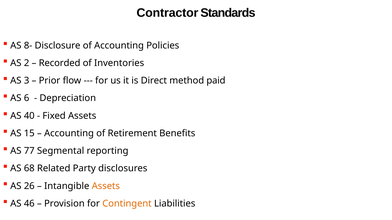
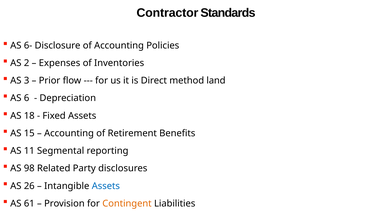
8-: 8- -> 6-
Recorded: Recorded -> Expenses
paid: paid -> land
40: 40 -> 18
77: 77 -> 11
68: 68 -> 98
Assets at (106, 186) colour: orange -> blue
46: 46 -> 61
